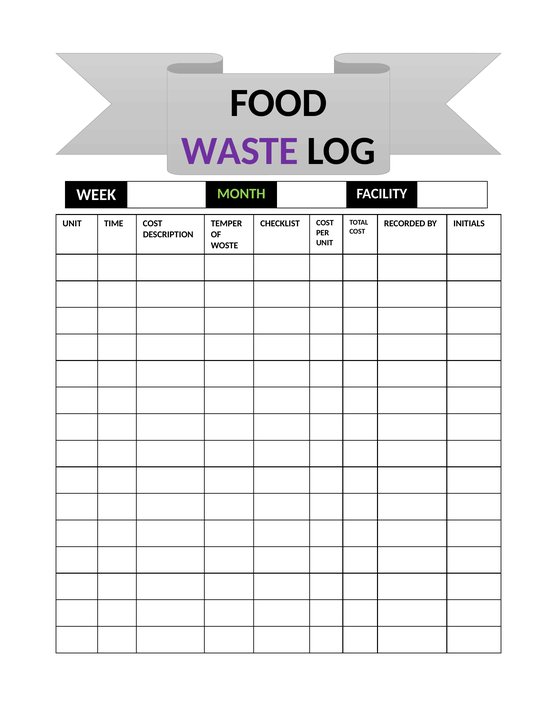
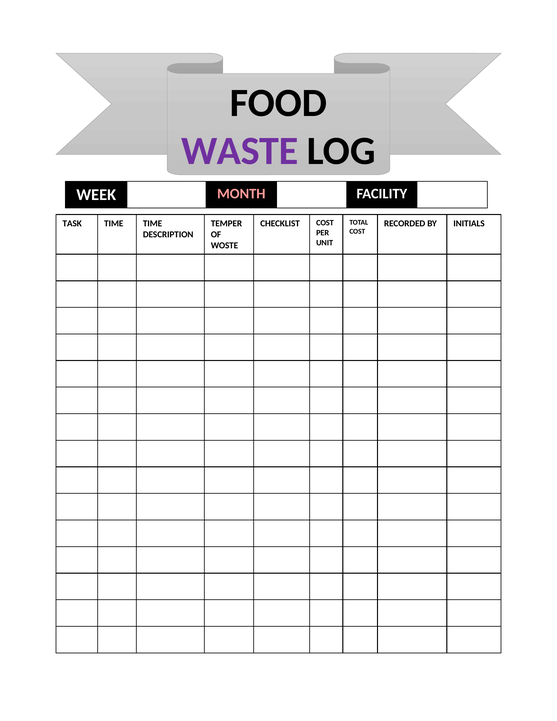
MONTH colour: light green -> pink
UNIT at (72, 223): UNIT -> TASK
TIME COST: COST -> TIME
